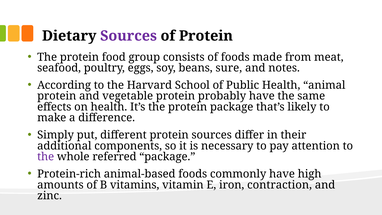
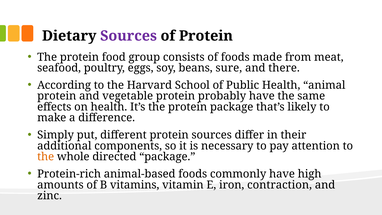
notes: notes -> there
the at (46, 157) colour: purple -> orange
referred: referred -> directed
